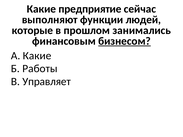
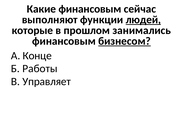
Какие предприятие: предприятие -> финансовым
людей underline: none -> present
А Какие: Какие -> Конце
